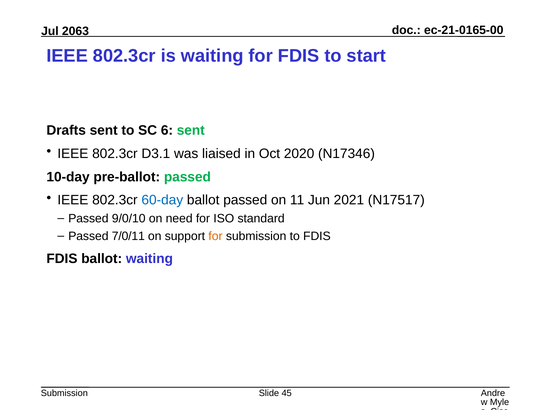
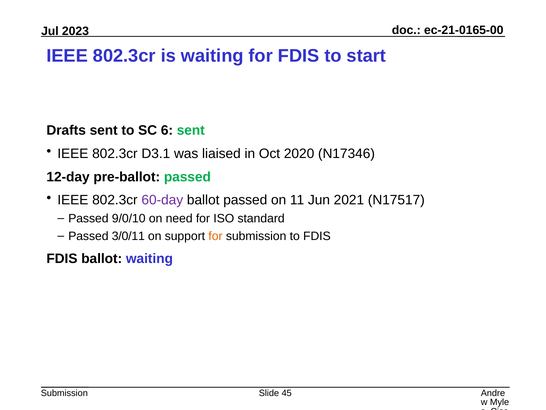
2063: 2063 -> 2023
10-day: 10-day -> 12-day
60-day colour: blue -> purple
7/0/11: 7/0/11 -> 3/0/11
